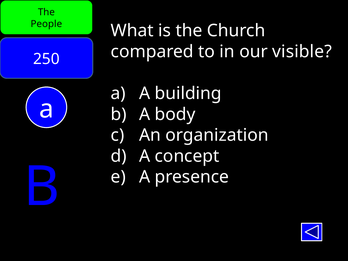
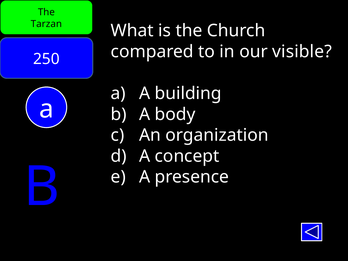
People: People -> Tarzan
